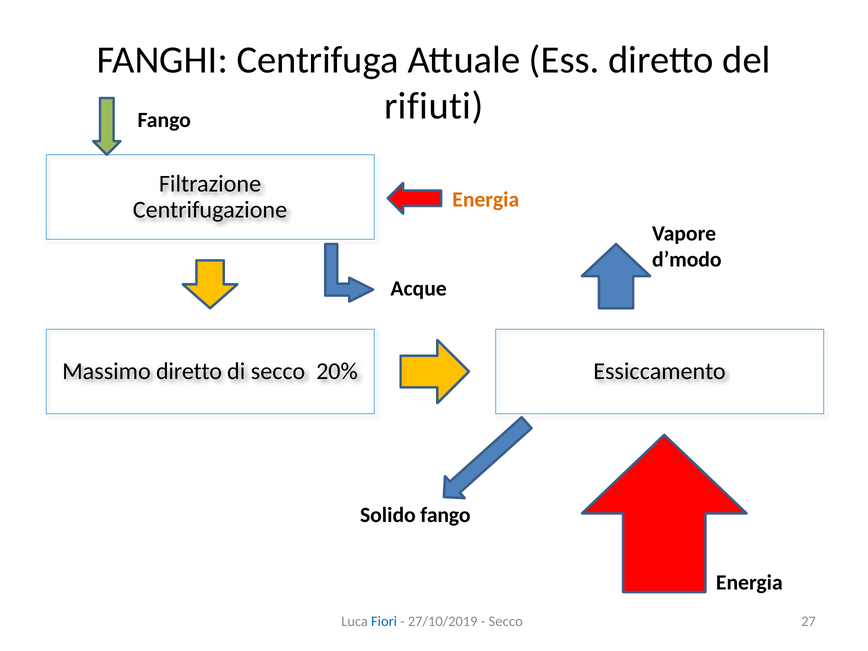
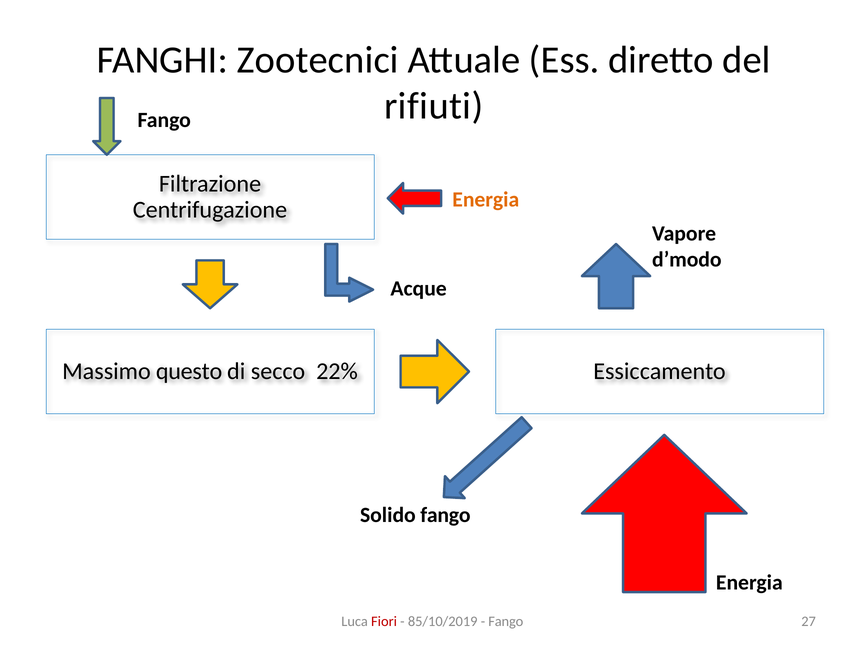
Centrifuga: Centrifuga -> Zootecnici
Massimo diretto: diretto -> questo
20%: 20% -> 22%
Fiori colour: blue -> red
27/10/2019: 27/10/2019 -> 85/10/2019
Secco at (506, 622): Secco -> Fango
